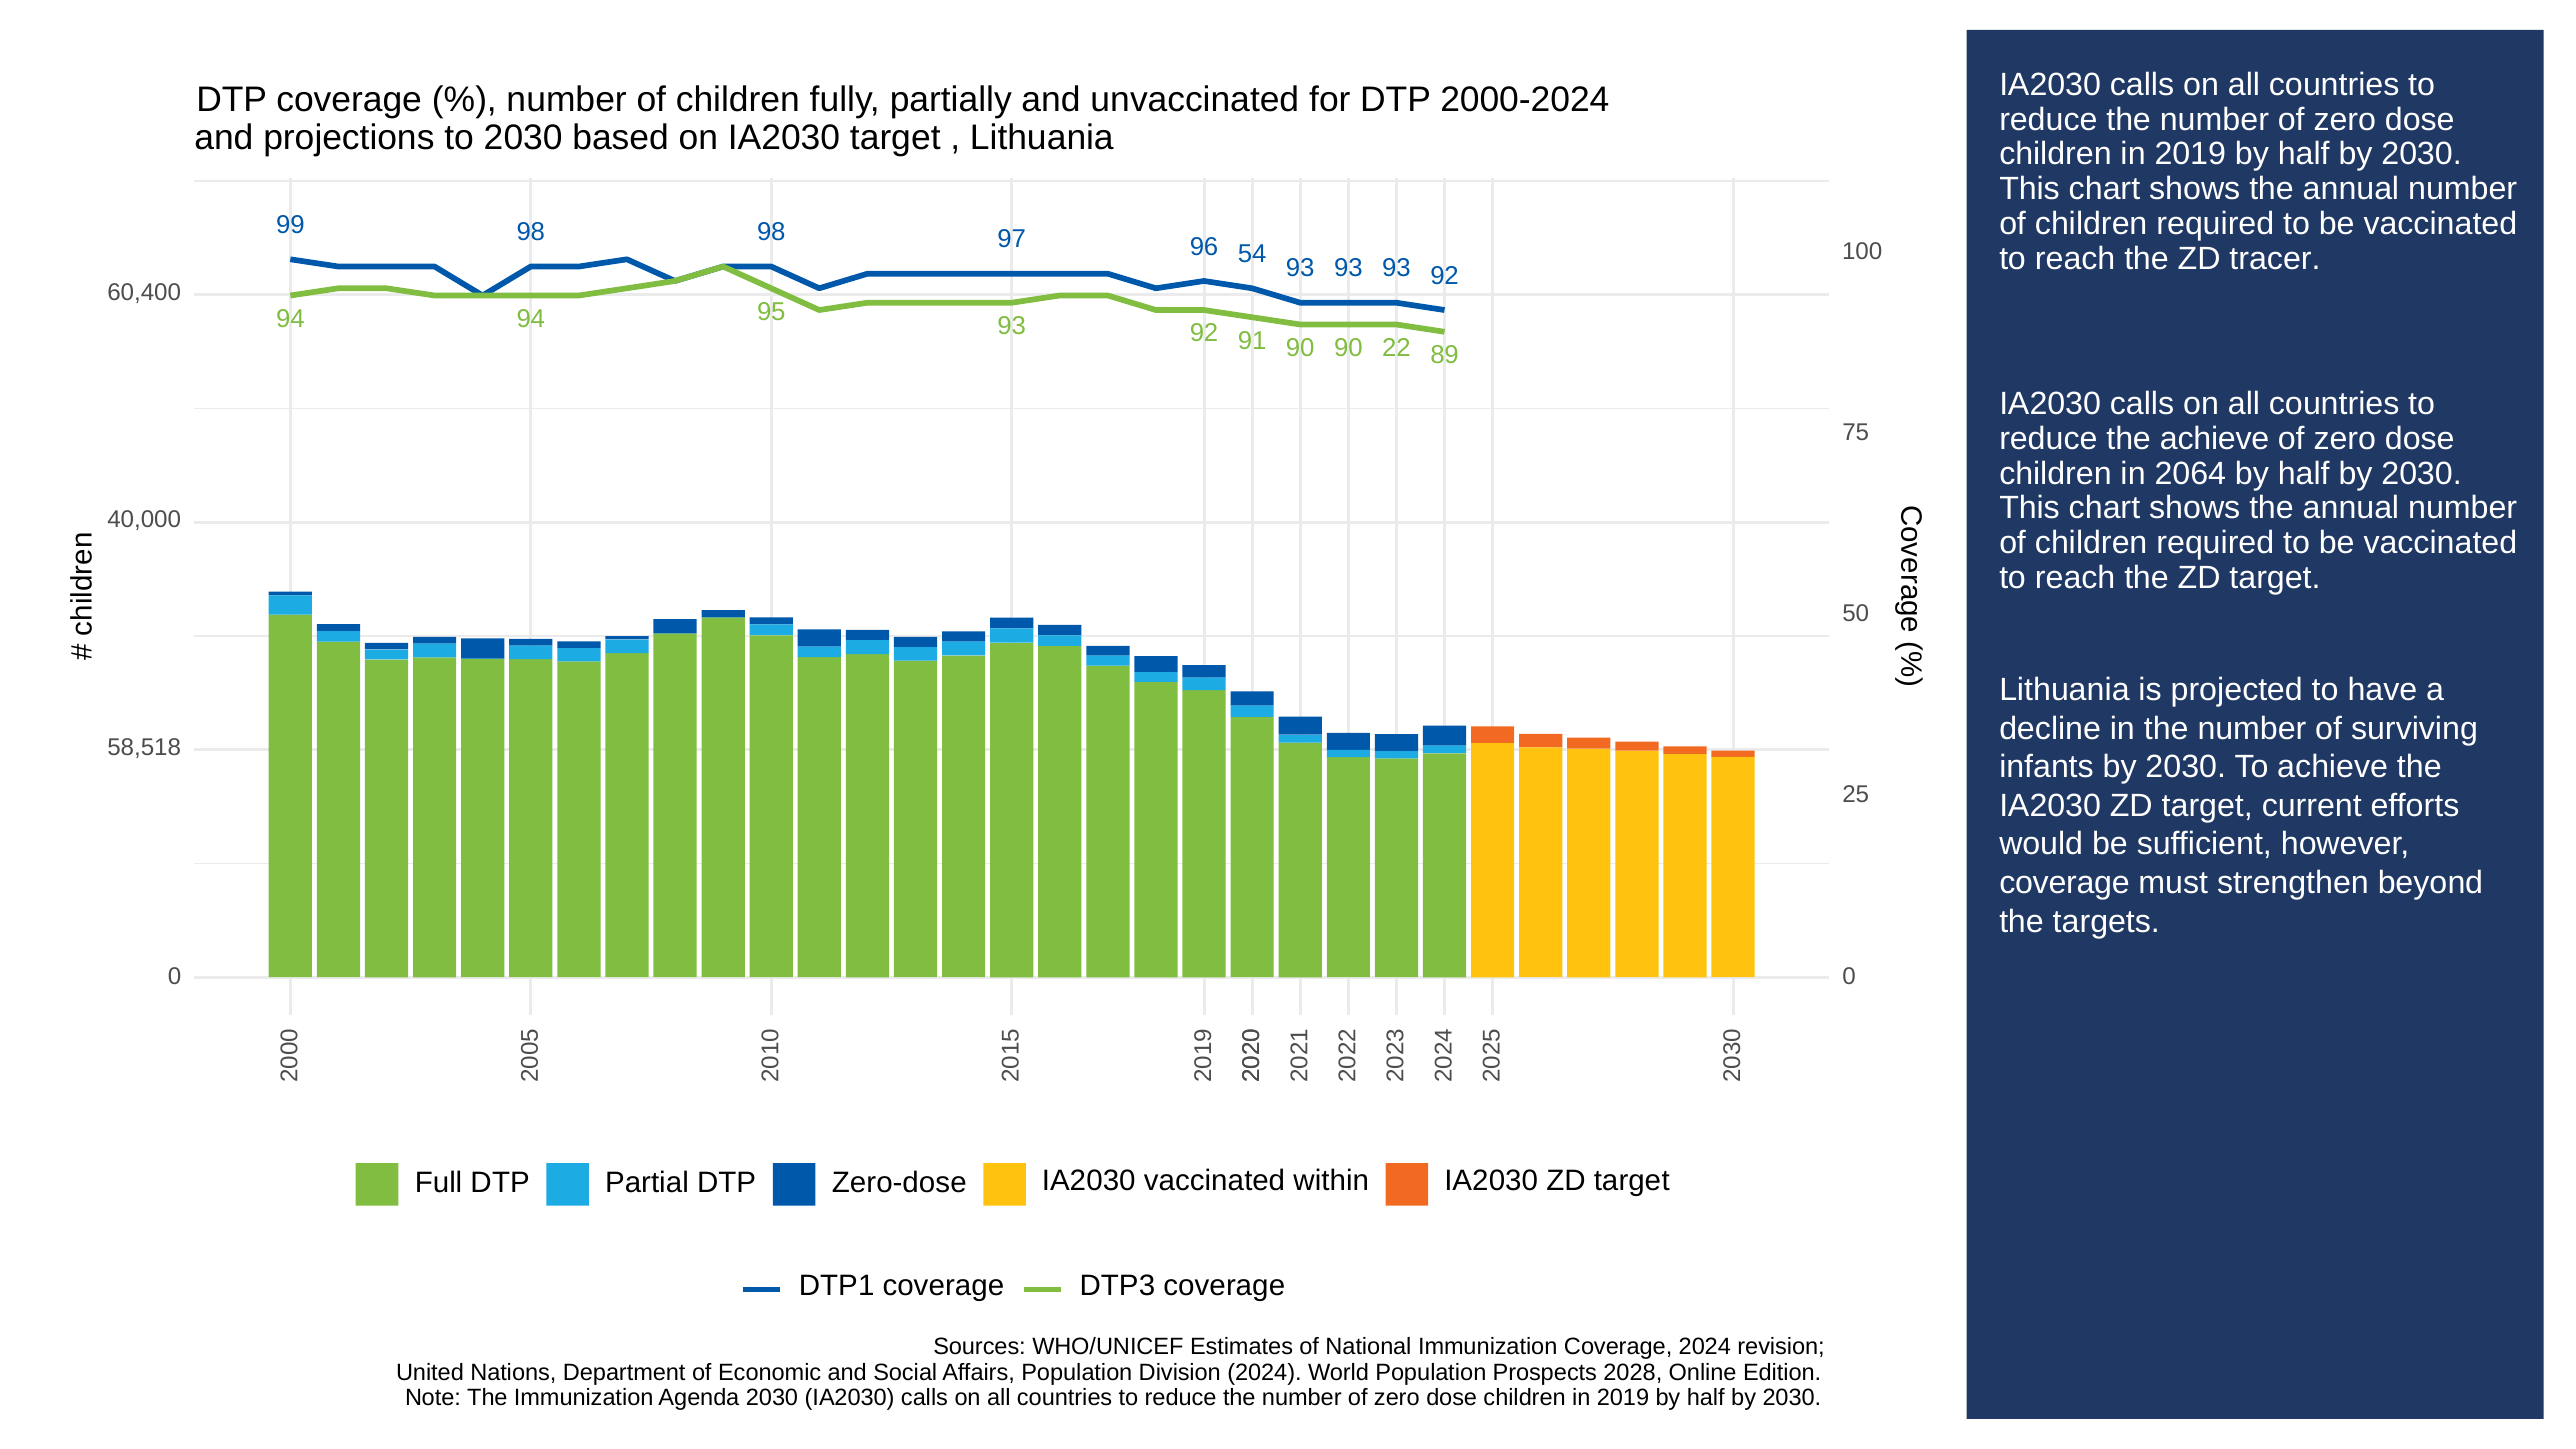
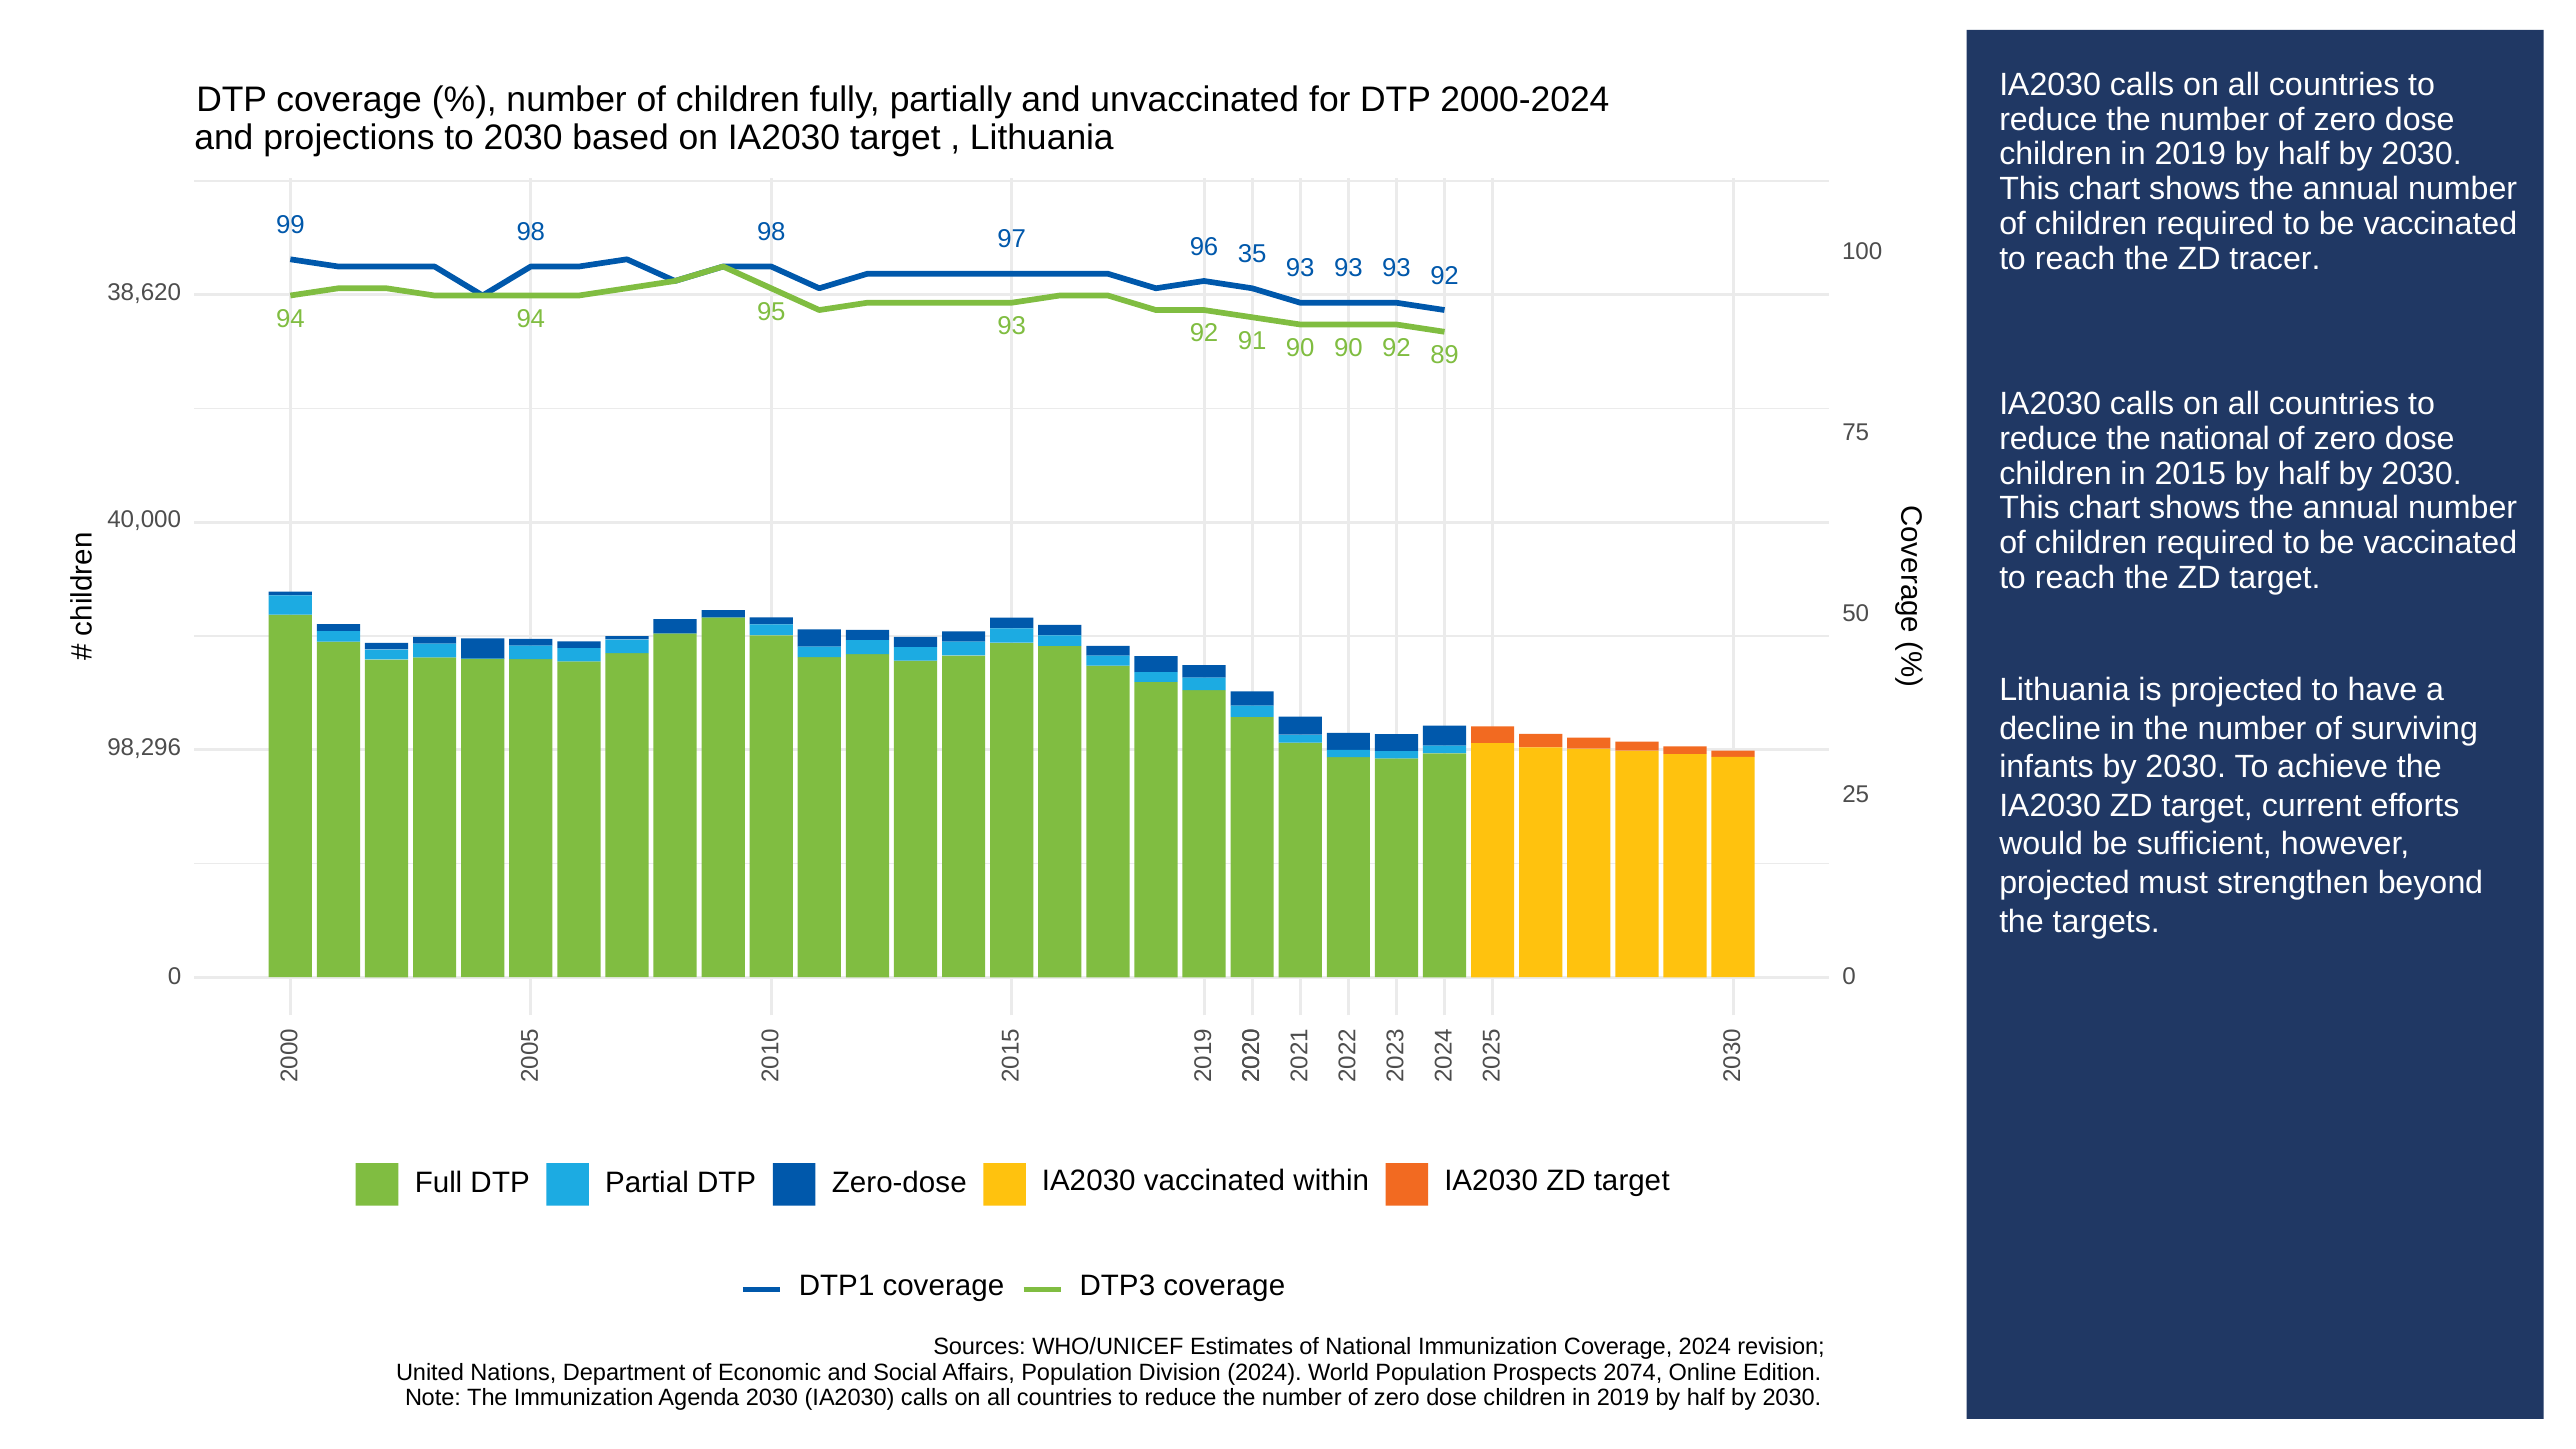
54: 54 -> 35
60,400: 60,400 -> 38,620
90 22: 22 -> 92
the achieve: achieve -> national
2064: 2064 -> 2015
58,518: 58,518 -> 98,296
coverage at (2065, 883): coverage -> projected
2028: 2028 -> 2074
